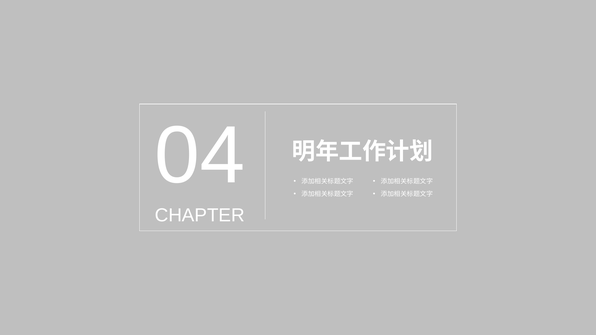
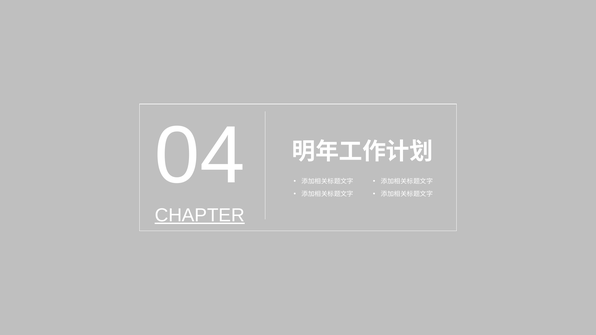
CHAPTER underline: none -> present
